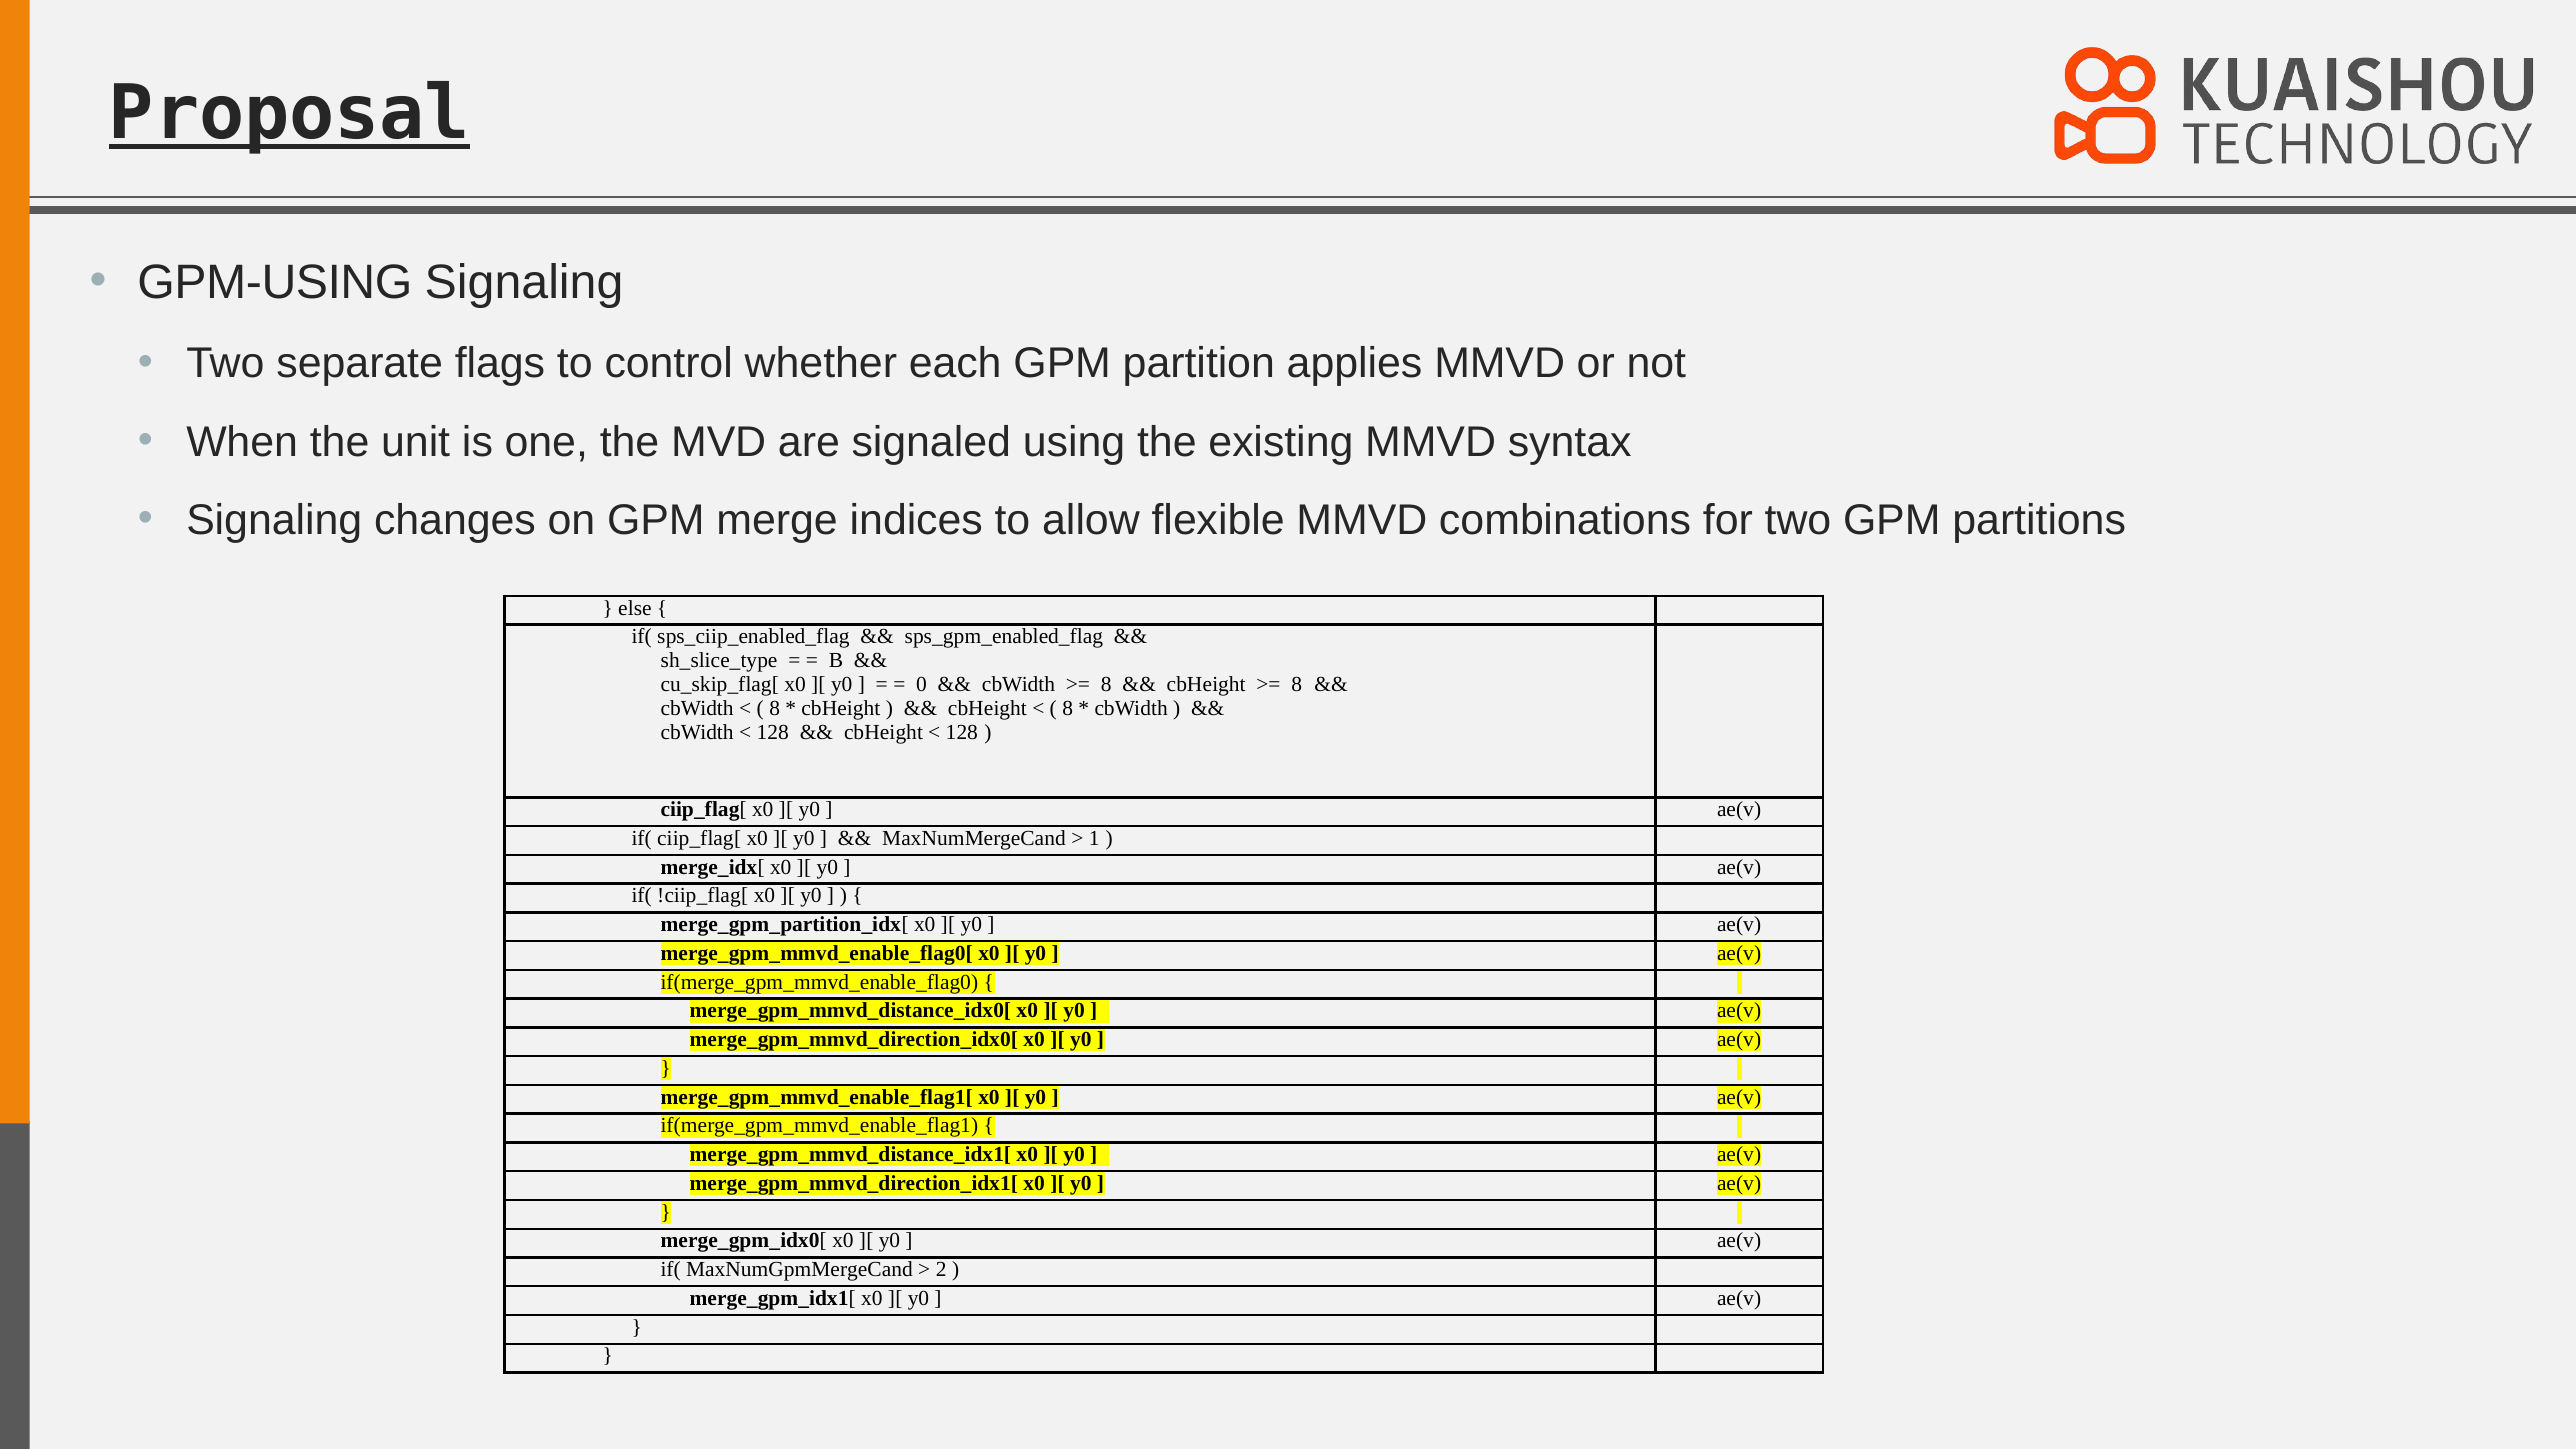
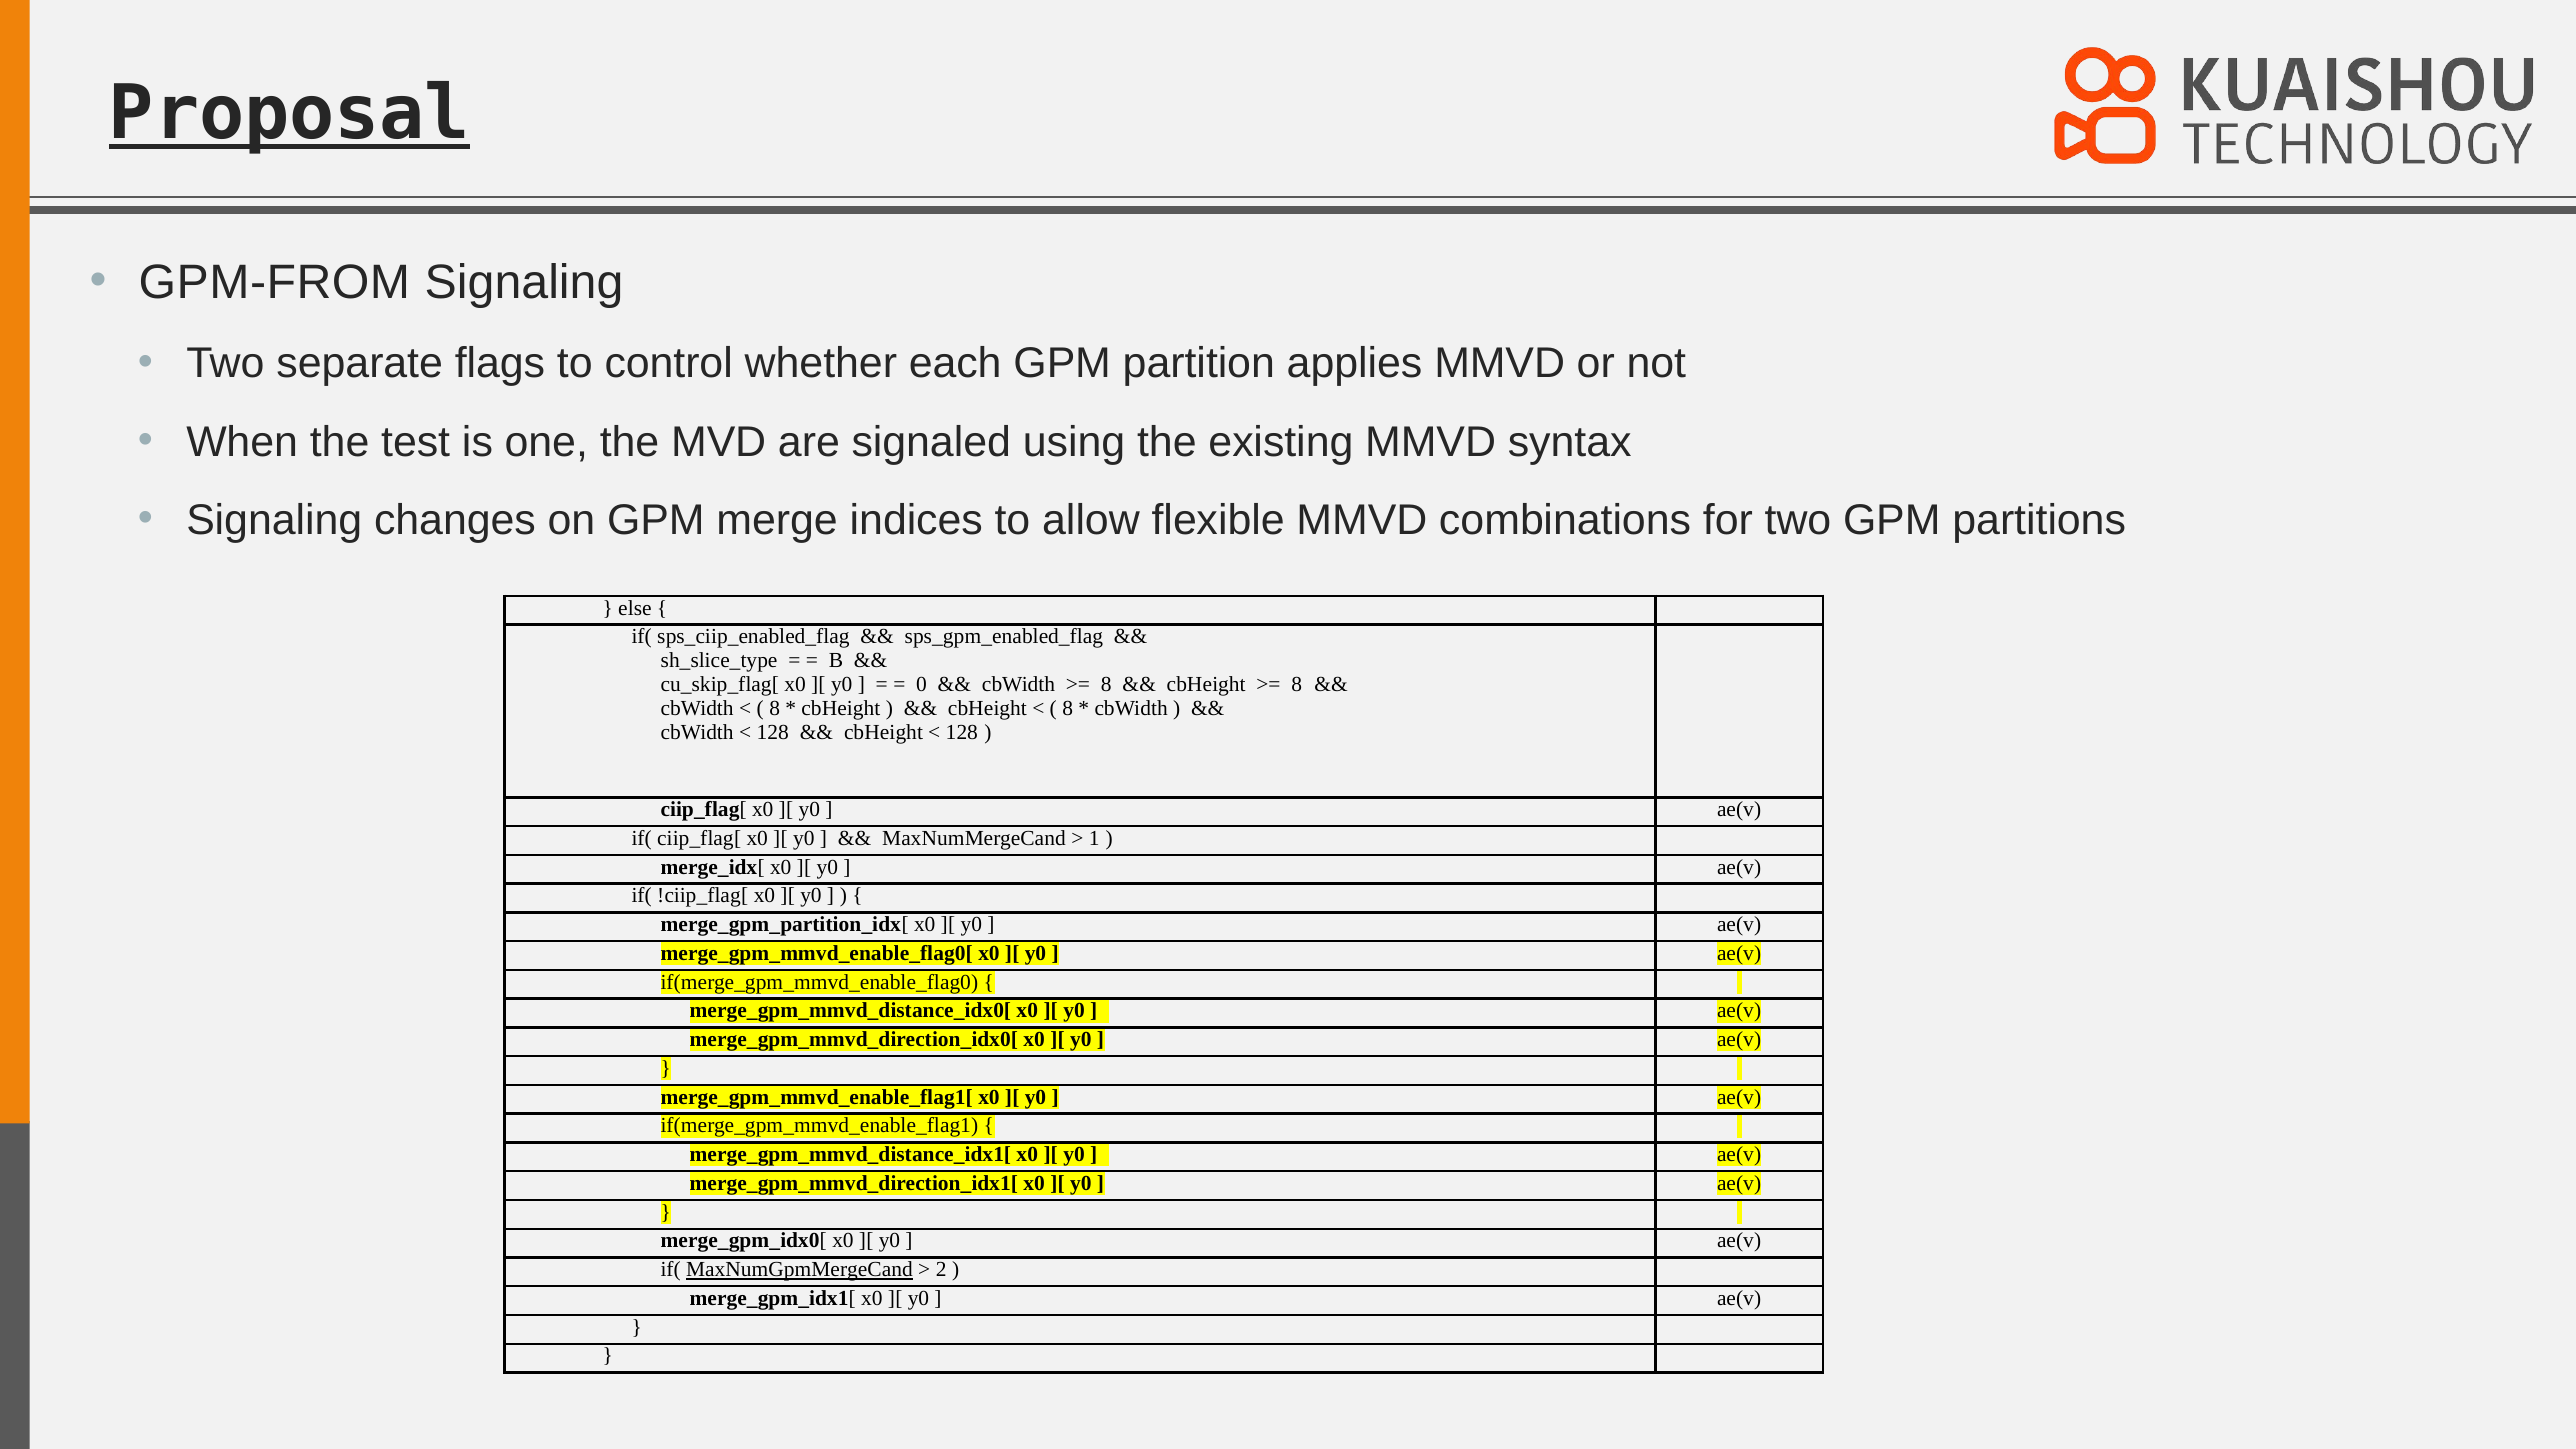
GPM-USING: GPM-USING -> GPM-FROM
unit: unit -> test
MaxNumGpmMergeCand underline: none -> present
